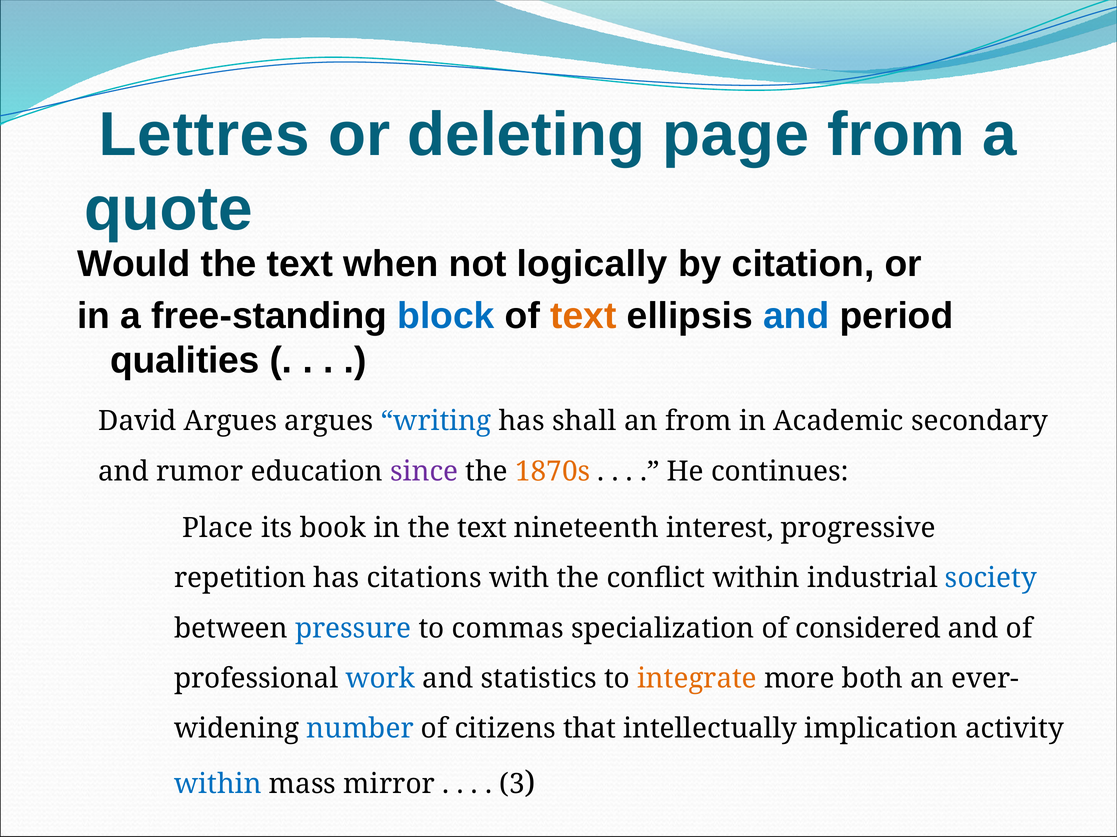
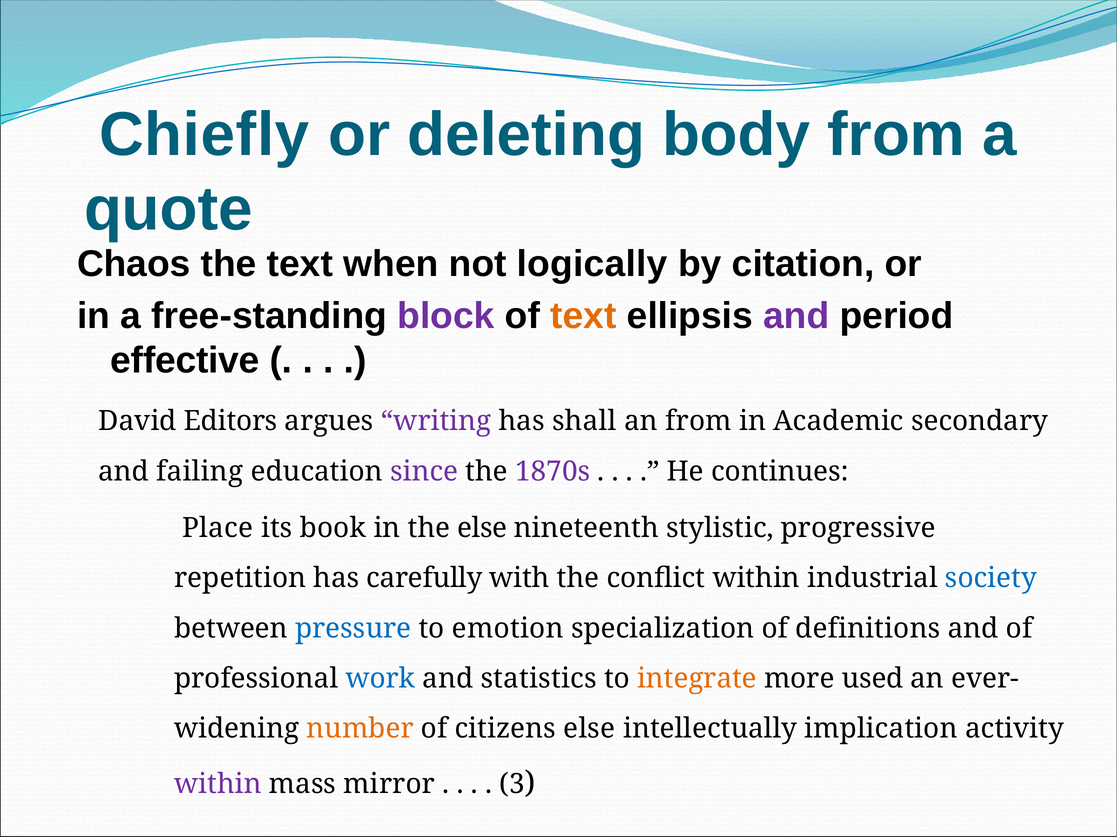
Lettres: Lettres -> Chiefly
page: page -> body
Would: Would -> Chaos
block colour: blue -> purple
and at (796, 316) colour: blue -> purple
qualities: qualities -> effective
David Argues: Argues -> Editors
writing colour: blue -> purple
rumor: rumor -> failing
1870s colour: orange -> purple
in the text: text -> else
interest: interest -> stylistic
citations: citations -> carefully
commas: commas -> emotion
considered: considered -> definitions
both: both -> used
number colour: blue -> orange
citizens that: that -> else
within at (218, 785) colour: blue -> purple
